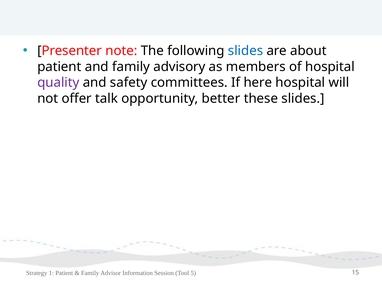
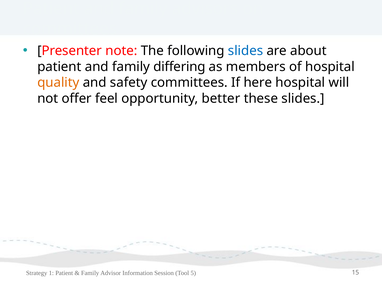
advisory: advisory -> differing
quality colour: purple -> orange
talk: talk -> feel
